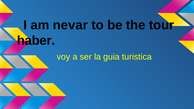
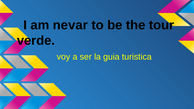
haber: haber -> verde
